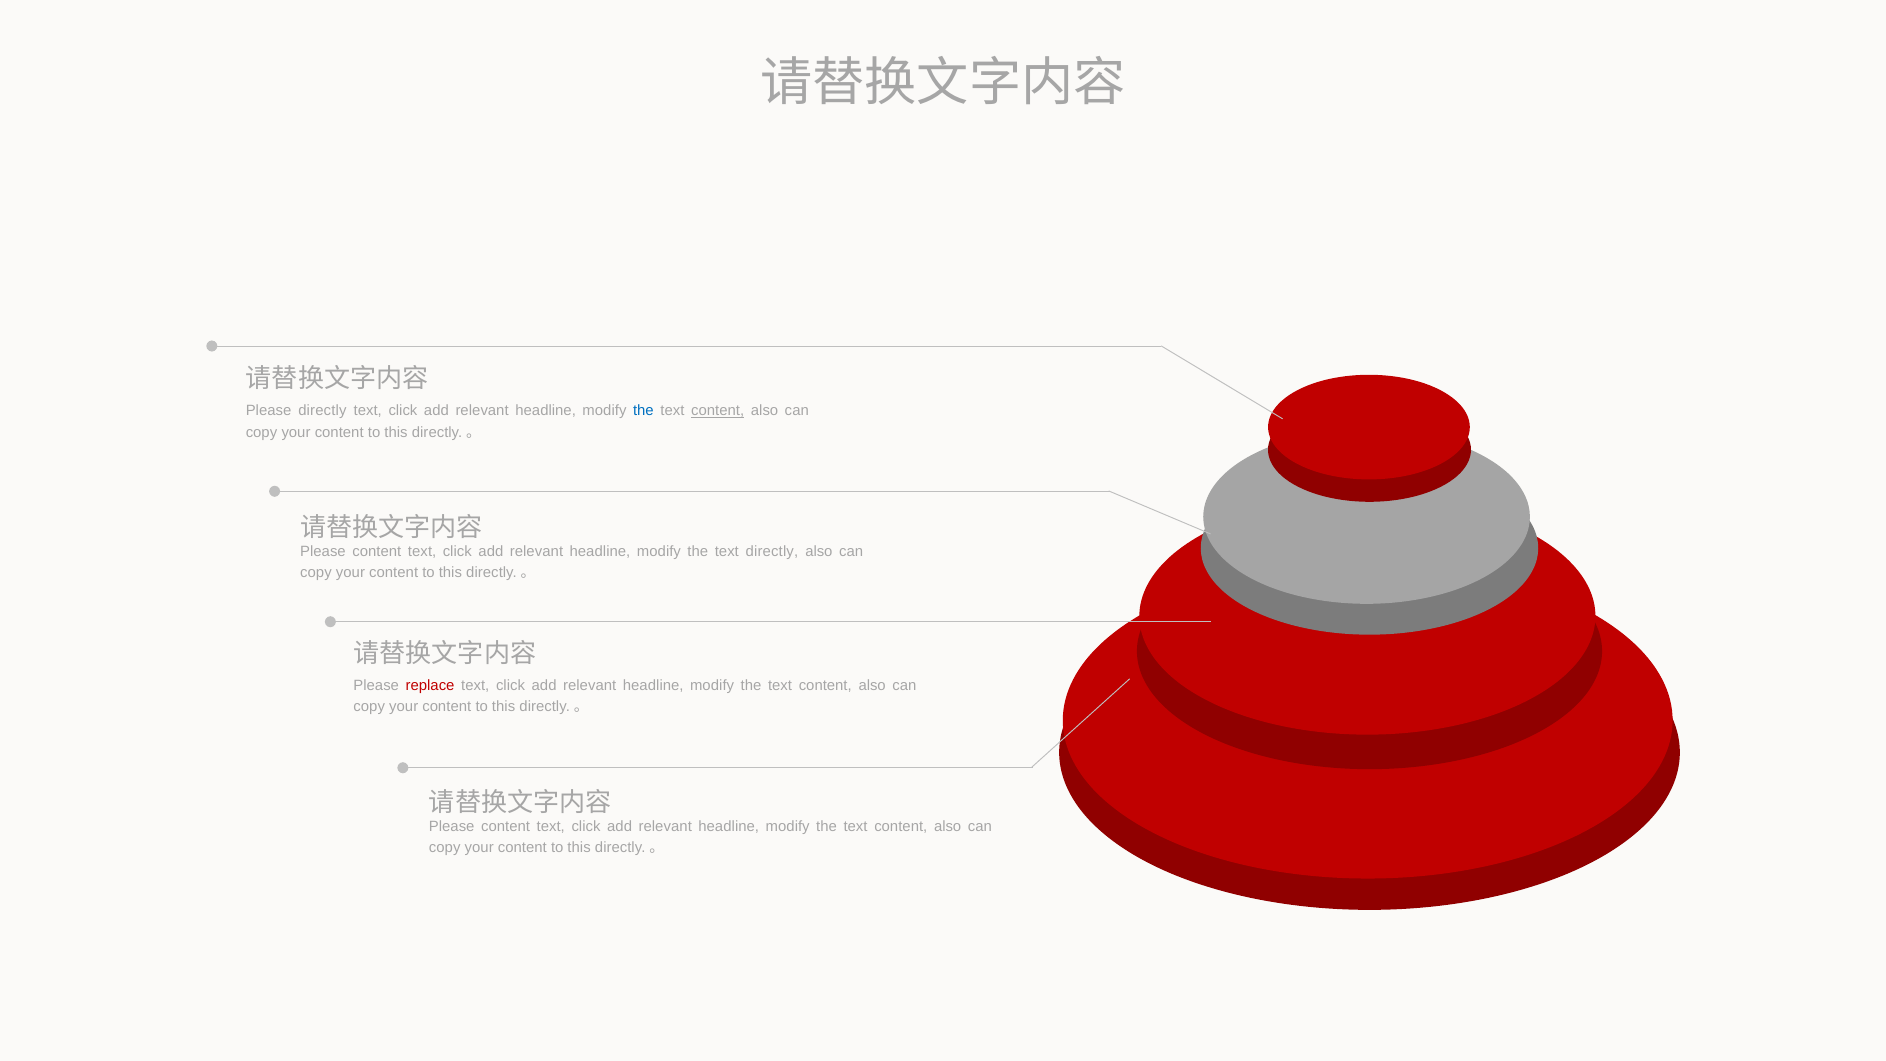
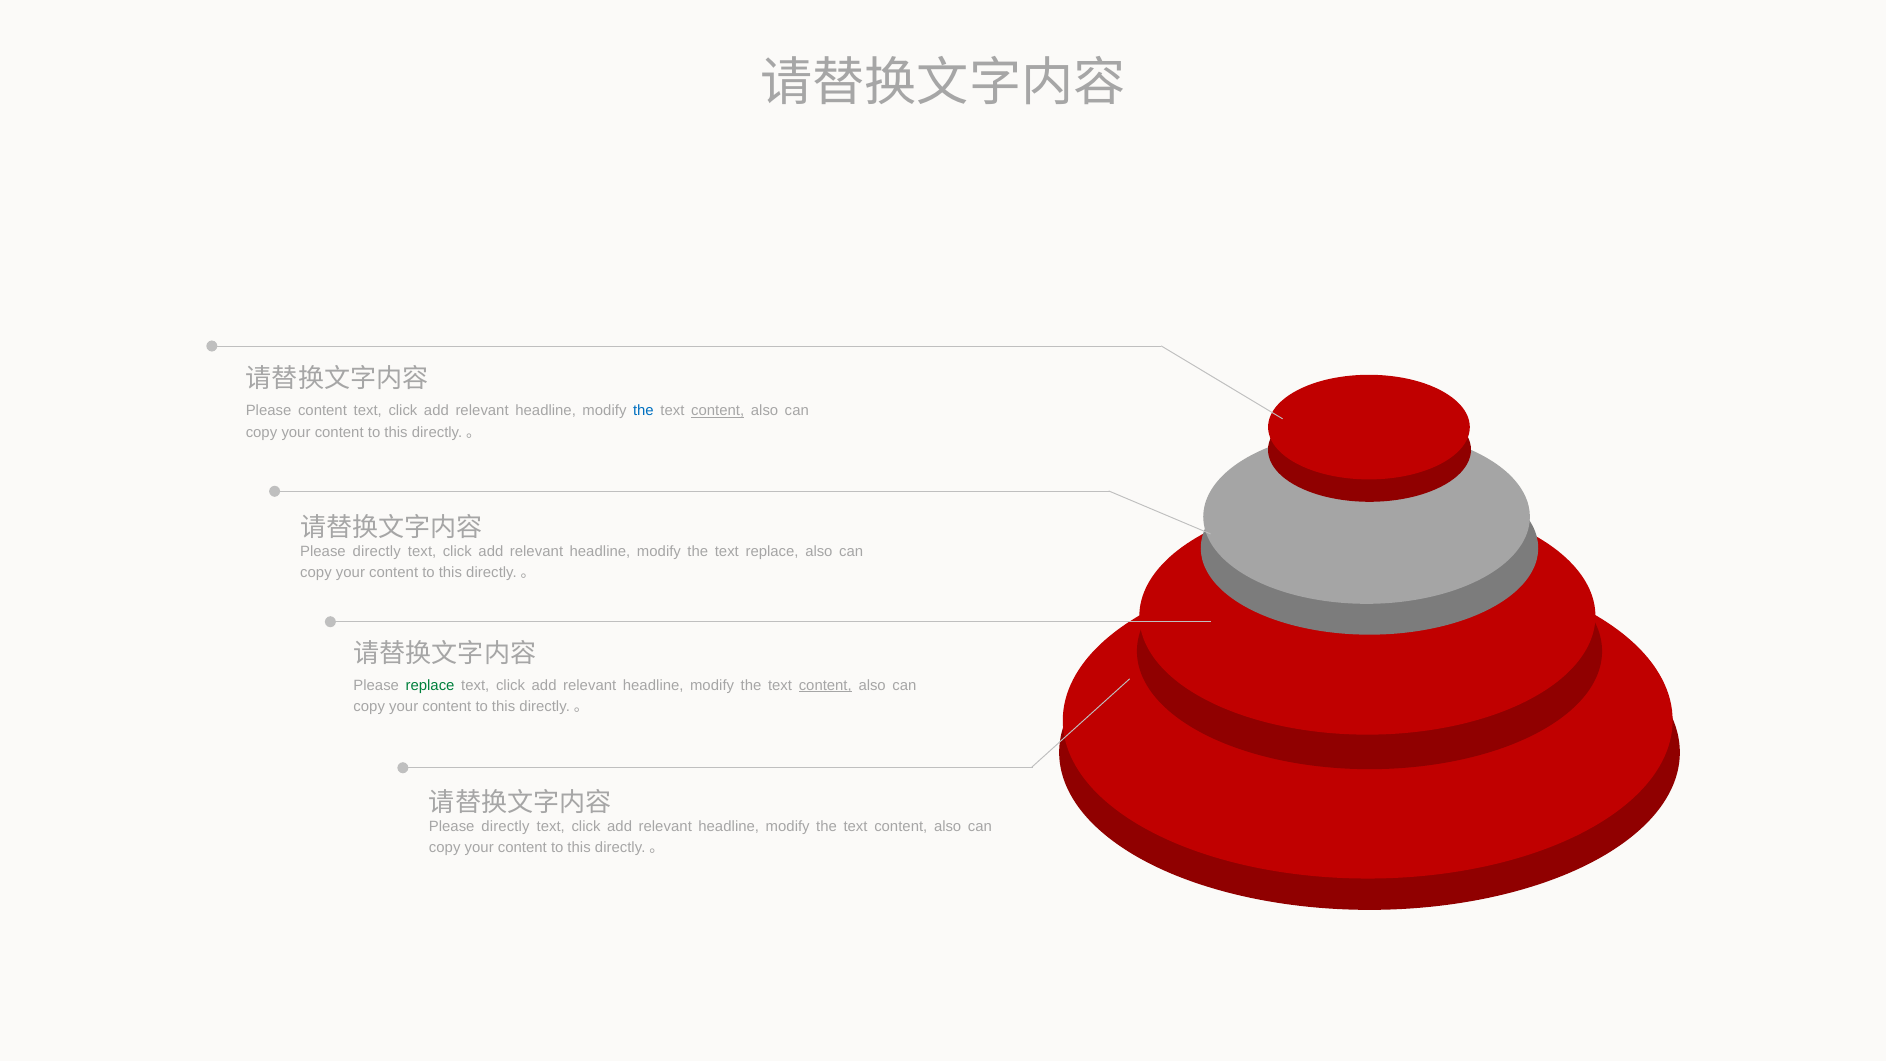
Please directly: directly -> content
content at (377, 551): content -> directly
text directly: directly -> replace
replace at (430, 685) colour: red -> green
content at (825, 685) underline: none -> present
content at (506, 826): content -> directly
